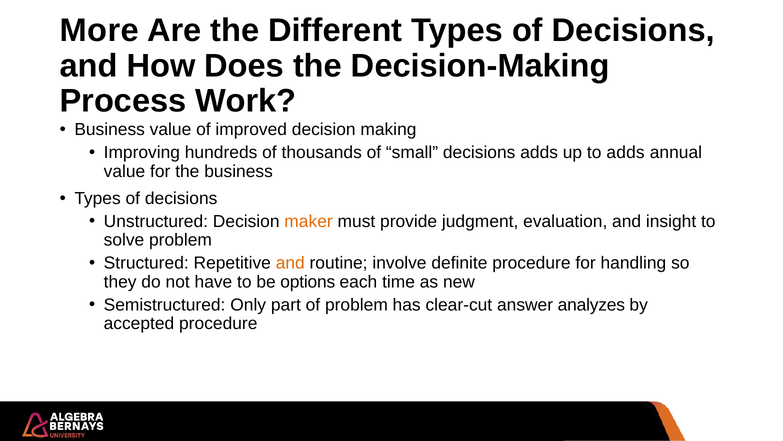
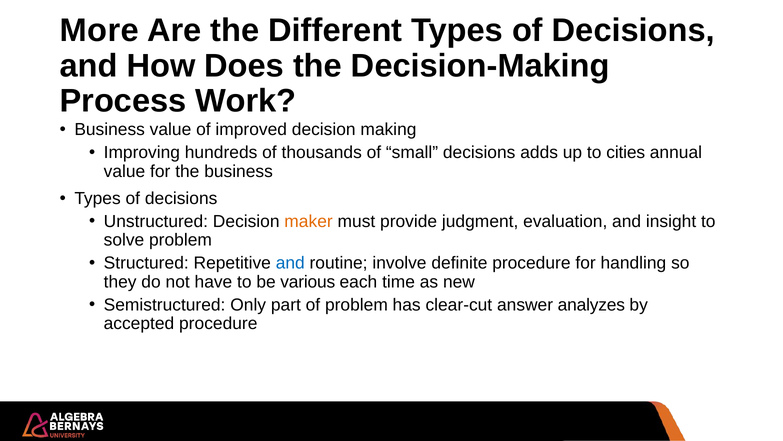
to adds: adds -> cities
and at (290, 263) colour: orange -> blue
options: options -> various
